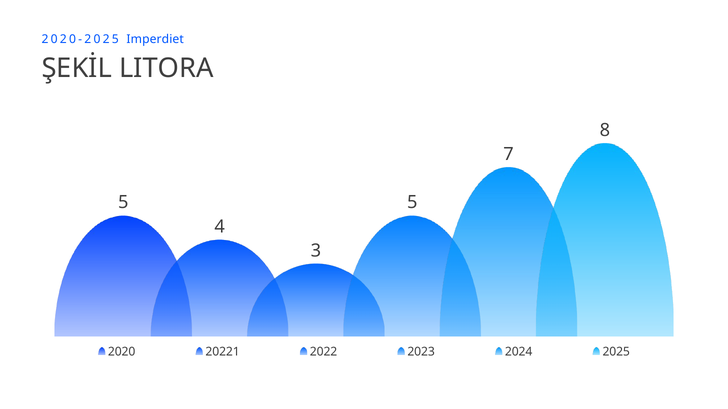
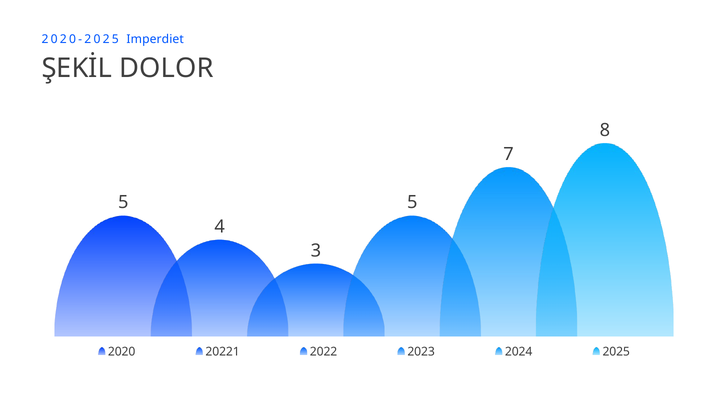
LITORA: LITORA -> DOLOR
